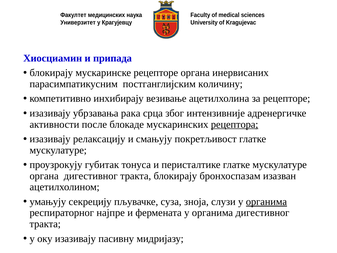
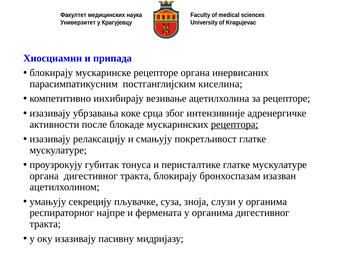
количину: количину -> киселина
рака: рака -> коке
органима at (266, 202) underline: present -> none
